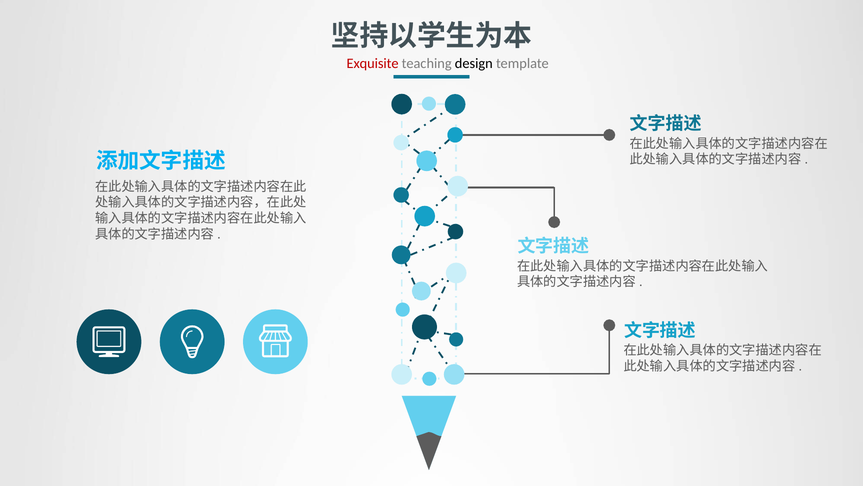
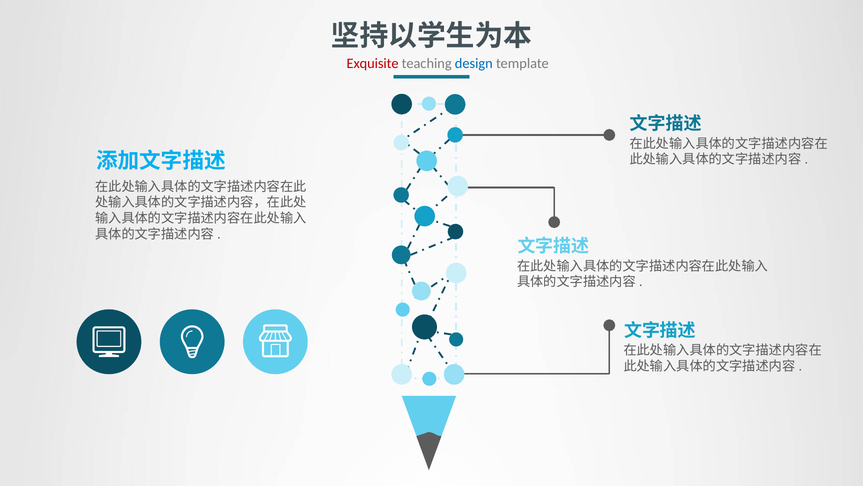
design colour: black -> blue
